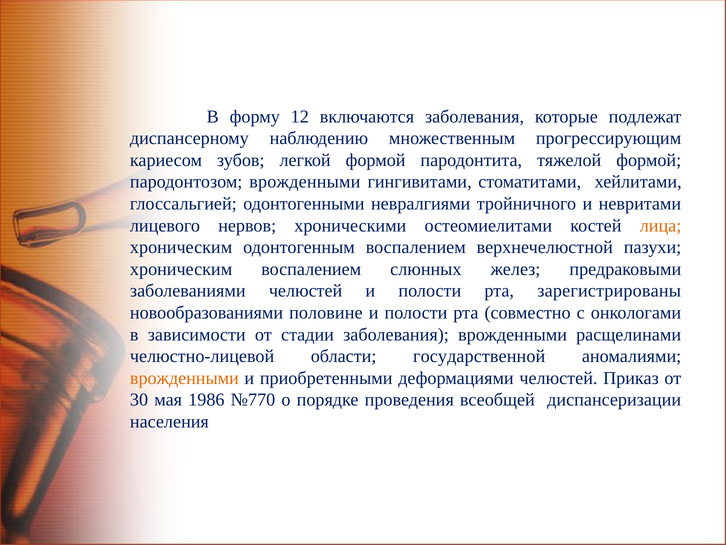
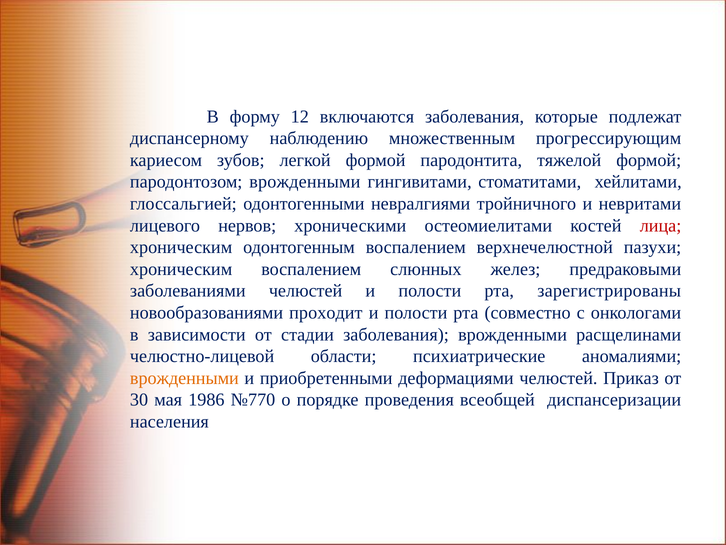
лица colour: orange -> red
половине: половине -> проходит
государственной: государственной -> психиатрические
